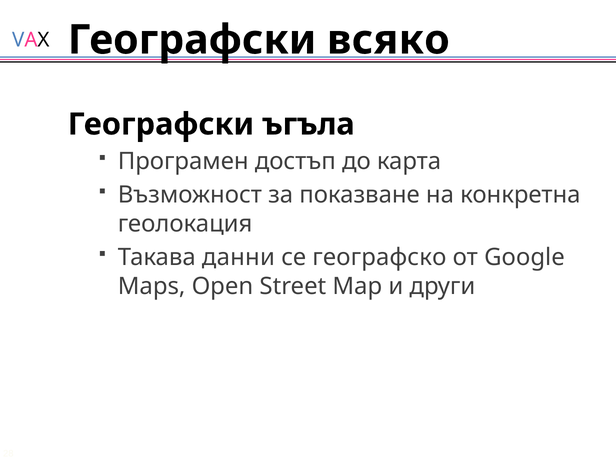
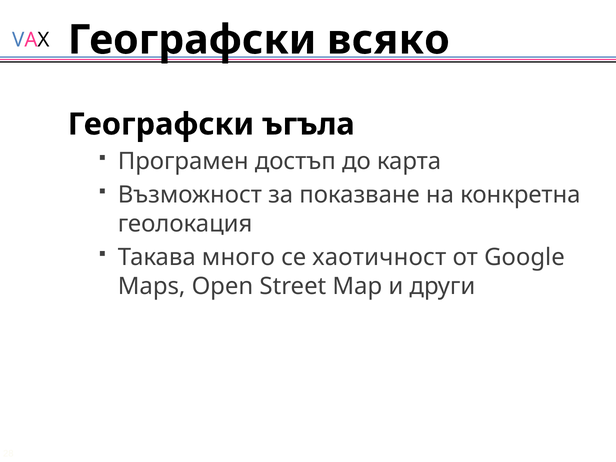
данни: данни -> много
географско: географско -> хаотичност
